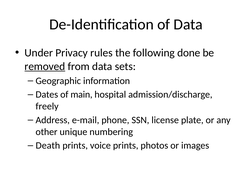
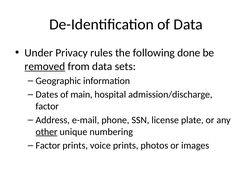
freely at (47, 106): freely -> factor
other underline: none -> present
Death at (48, 146): Death -> Factor
